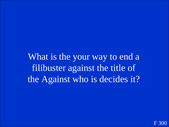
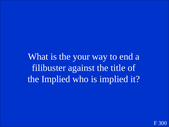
the Against: Against -> Implied
is decides: decides -> implied
